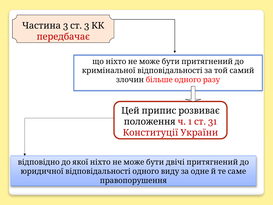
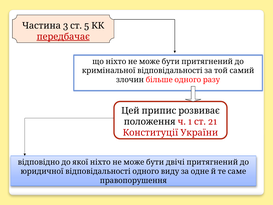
3 at (87, 26): 3 -> 5
передбачає underline: none -> present
31: 31 -> 21
